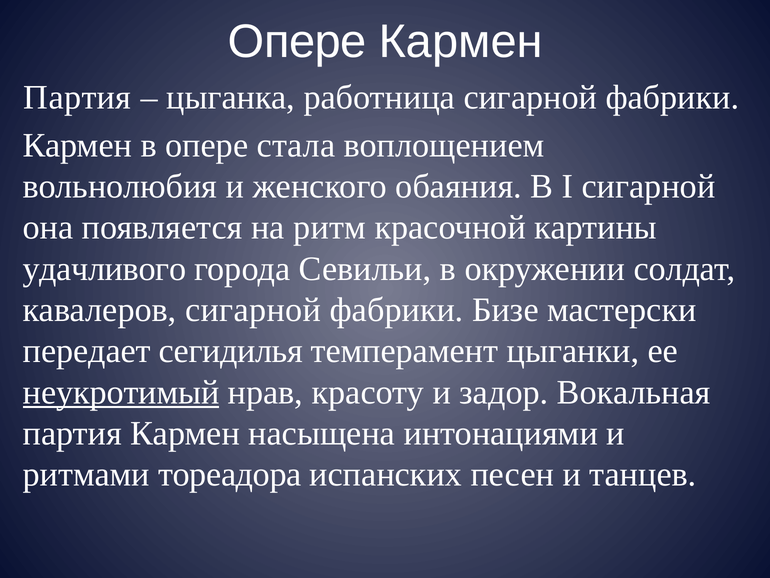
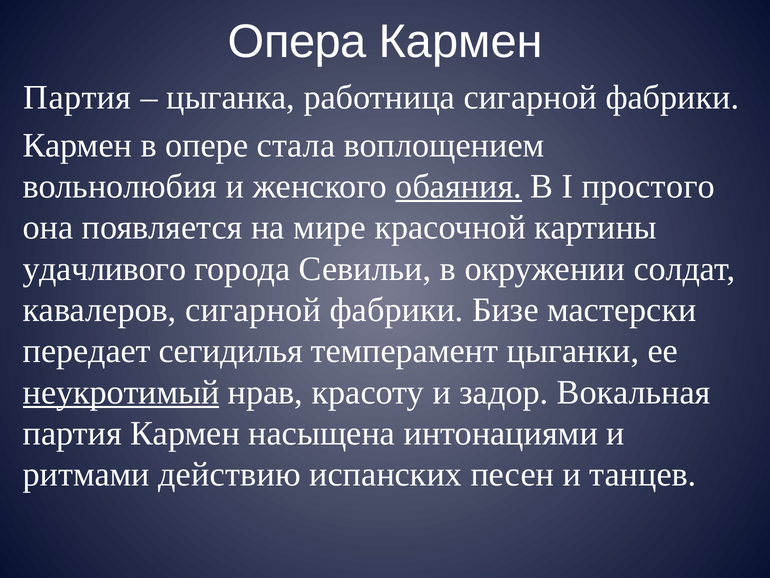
Опере at (297, 42): Опере -> Опера
обаяния underline: none -> present
I сигарной: сигарной -> простого
ритм: ритм -> мире
тореадора: тореадора -> действию
